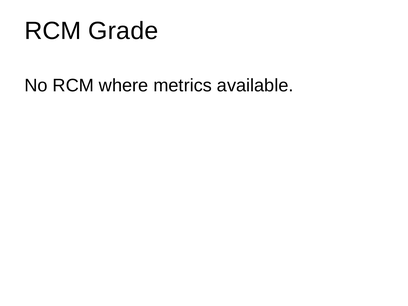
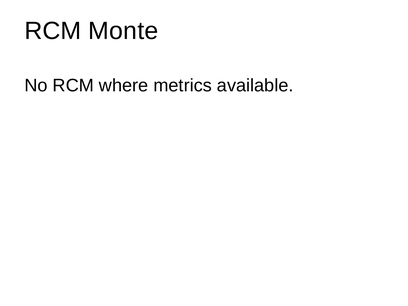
Grade: Grade -> Monte
